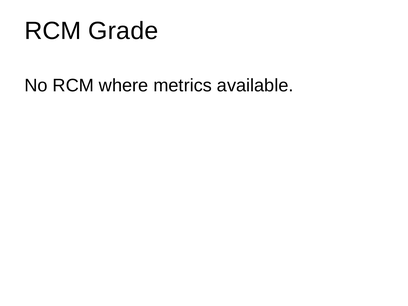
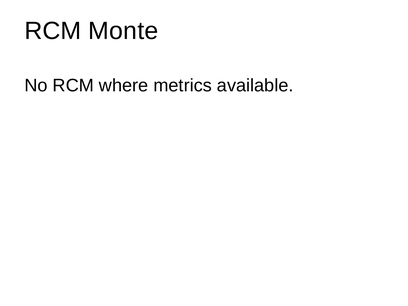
Grade: Grade -> Monte
